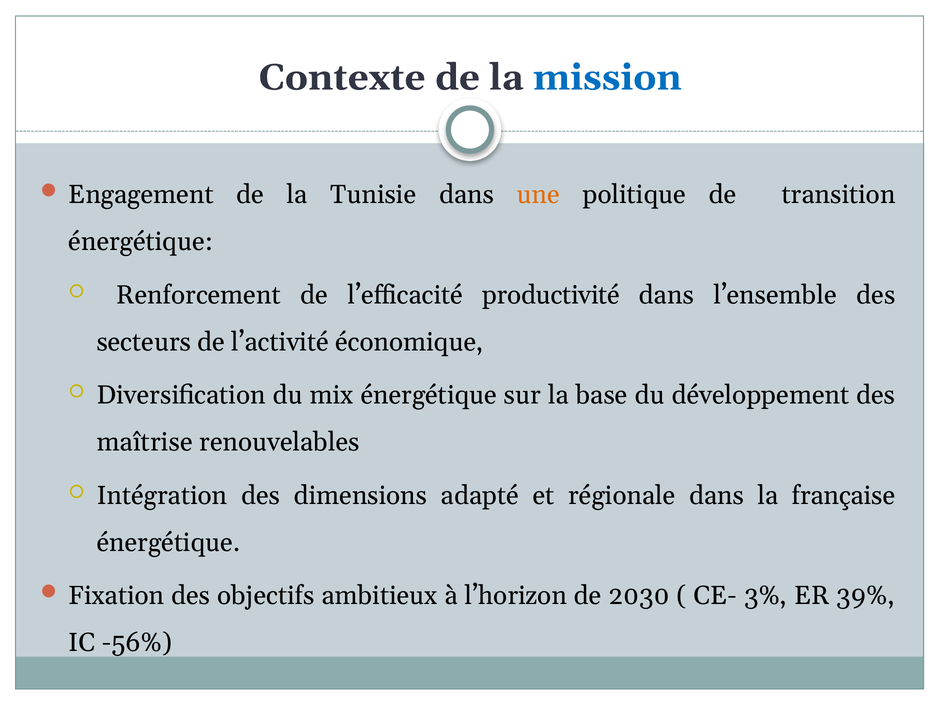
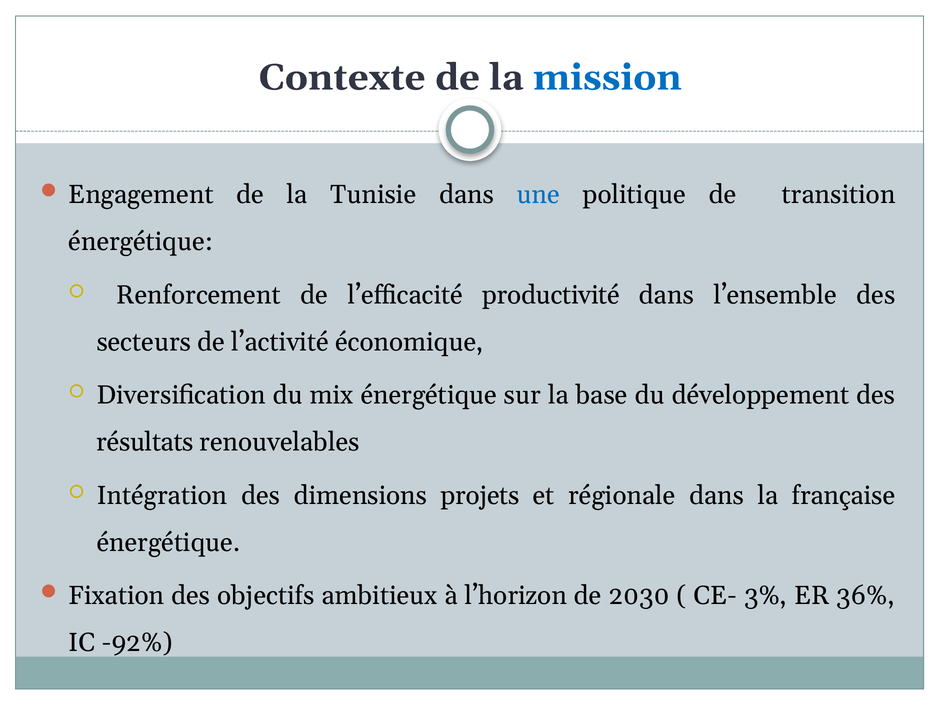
une colour: orange -> blue
maîtrise: maîtrise -> résultats
adapté: adapté -> projets
39%: 39% -> 36%
-56%: -56% -> -92%
